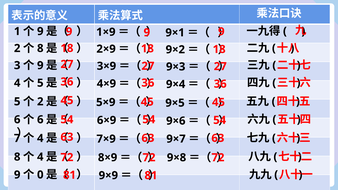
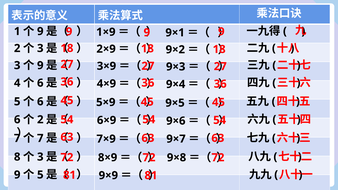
8 at (40, 48): 8 -> 3
5 at (40, 83): 5 -> 6
2 at (40, 102): 2 -> 6
6 at (40, 120): 6 -> 2
4 at (40, 138): 4 -> 7
4 at (40, 157): 4 -> 3
0 at (40, 175): 0 -> 5
